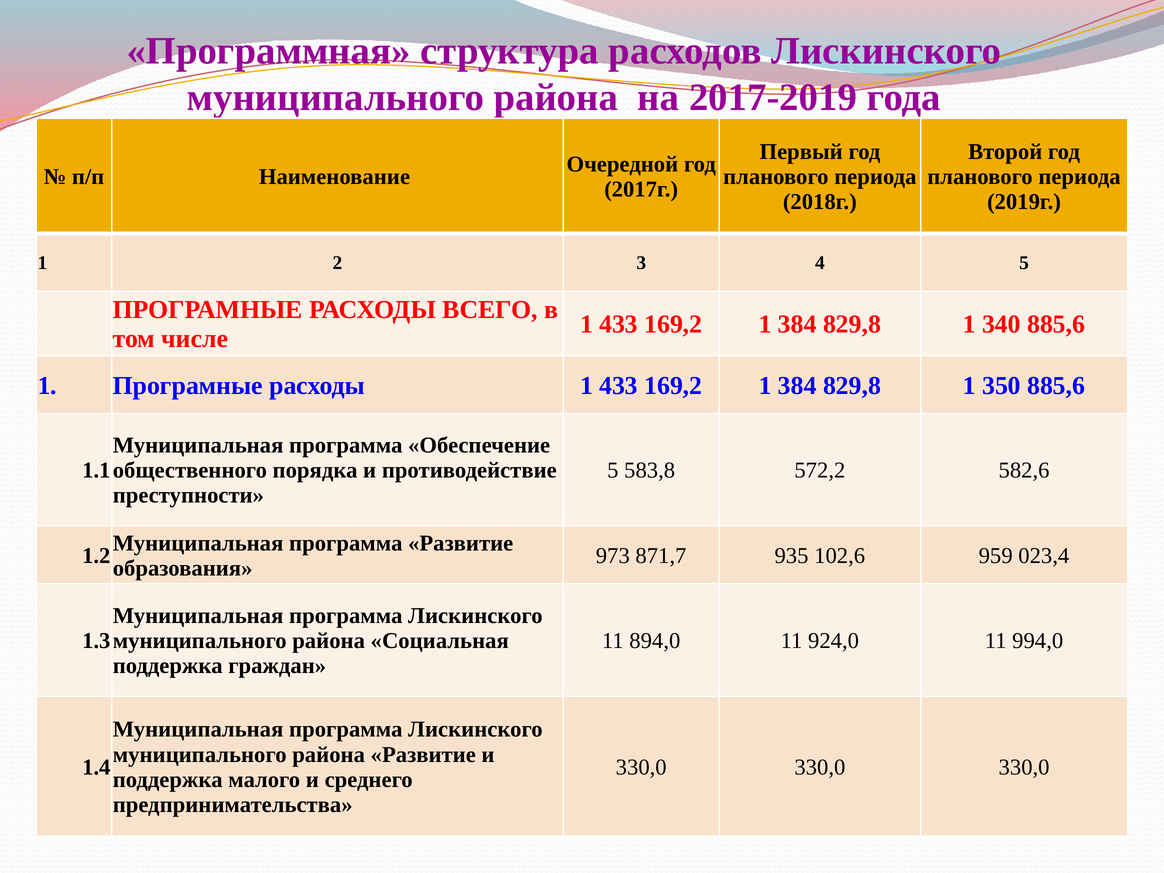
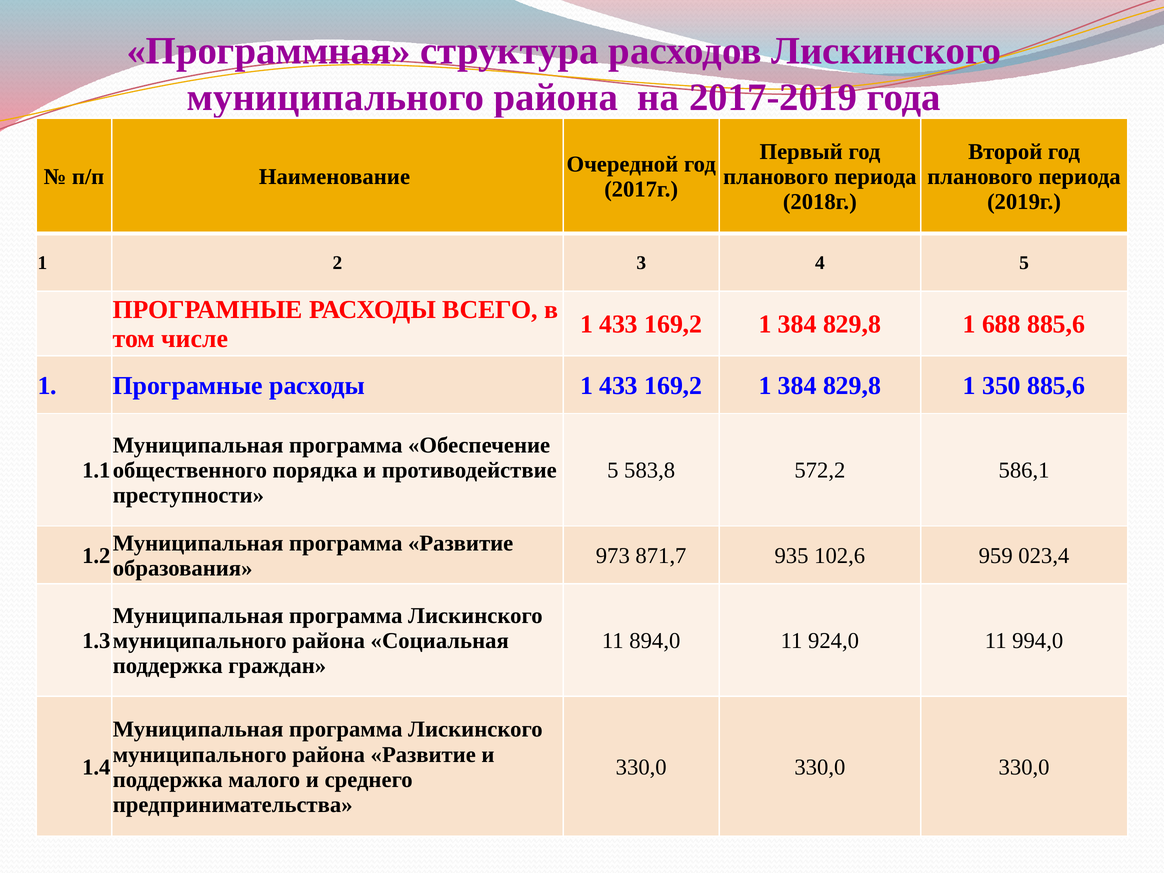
340: 340 -> 688
582,6: 582,6 -> 586,1
